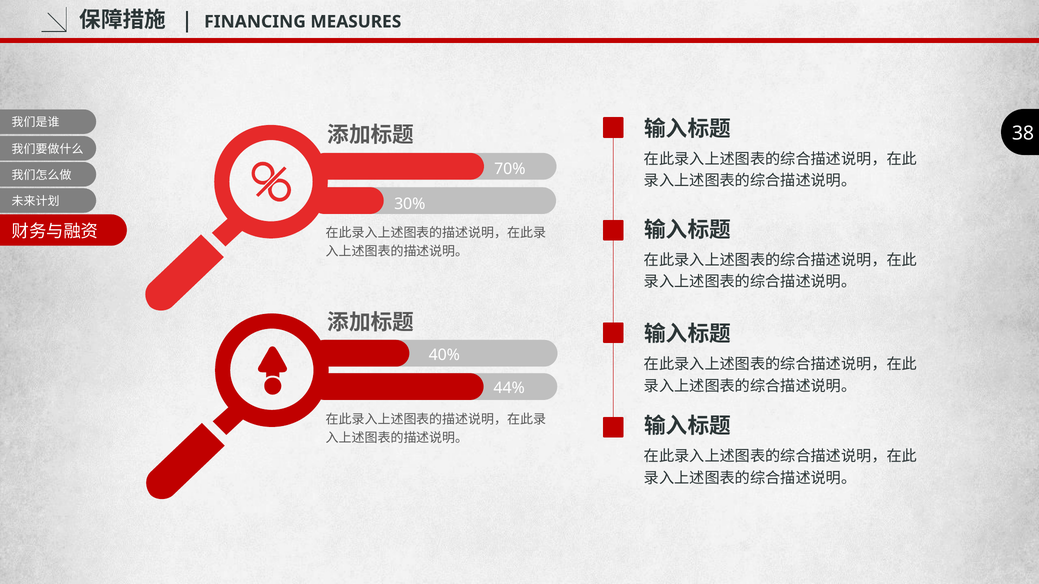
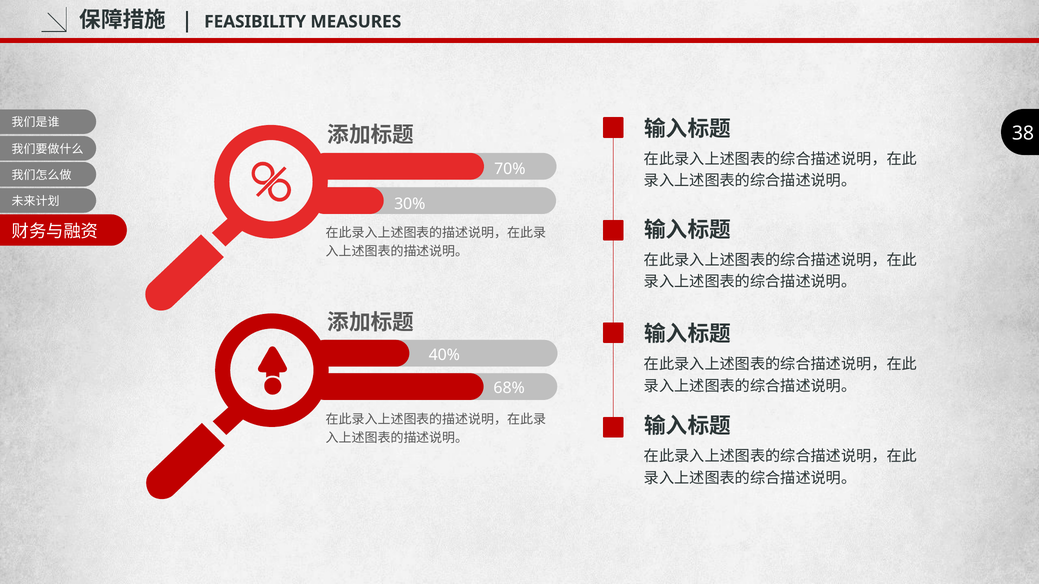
FINANCING: FINANCING -> FEASIBILITY
44%: 44% -> 68%
